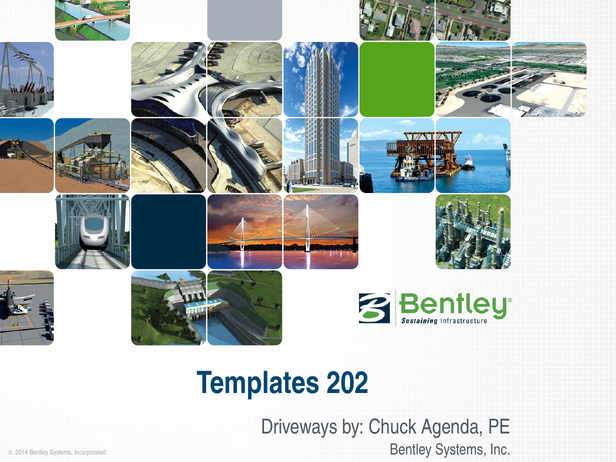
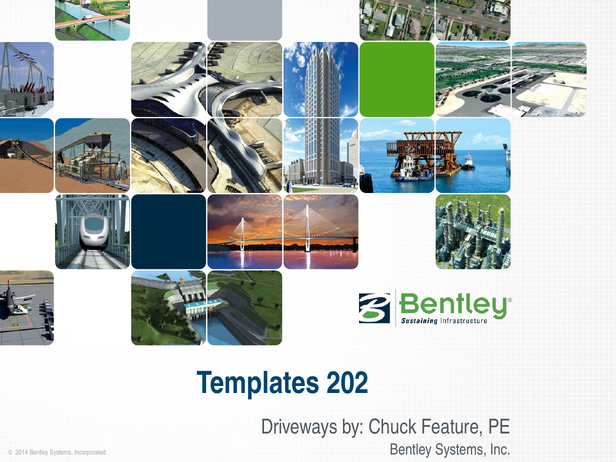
Agenda: Agenda -> Feature
